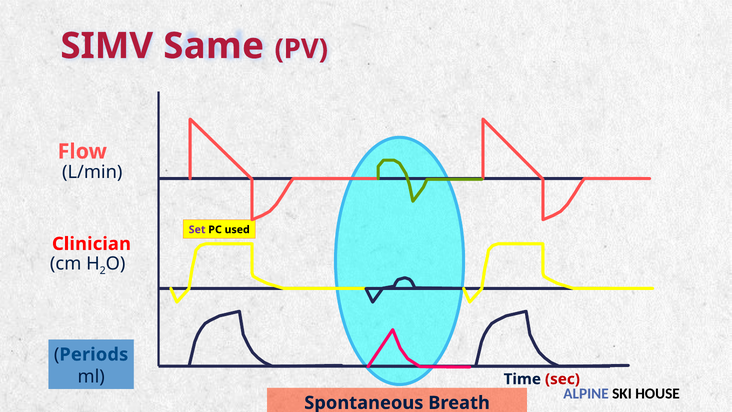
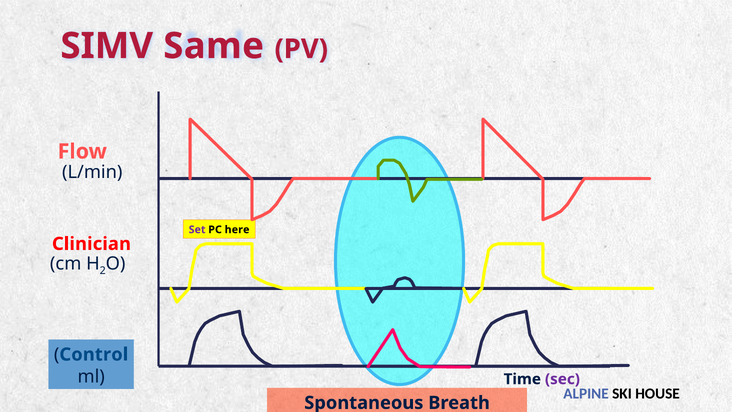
used: used -> here
Periods: Periods -> Control
sec colour: red -> purple
